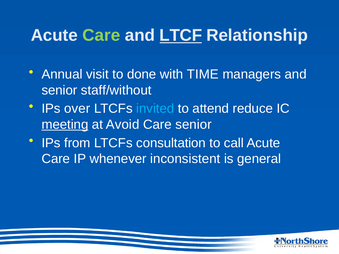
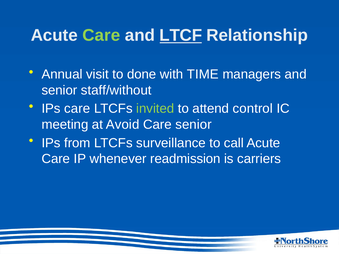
IPs over: over -> care
invited colour: light blue -> light green
reduce: reduce -> control
meeting underline: present -> none
consultation: consultation -> surveillance
inconsistent: inconsistent -> readmission
general: general -> carriers
